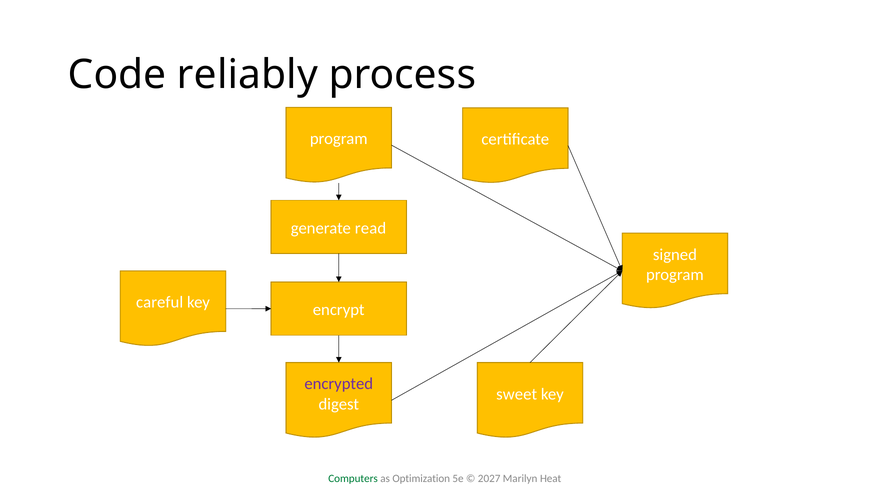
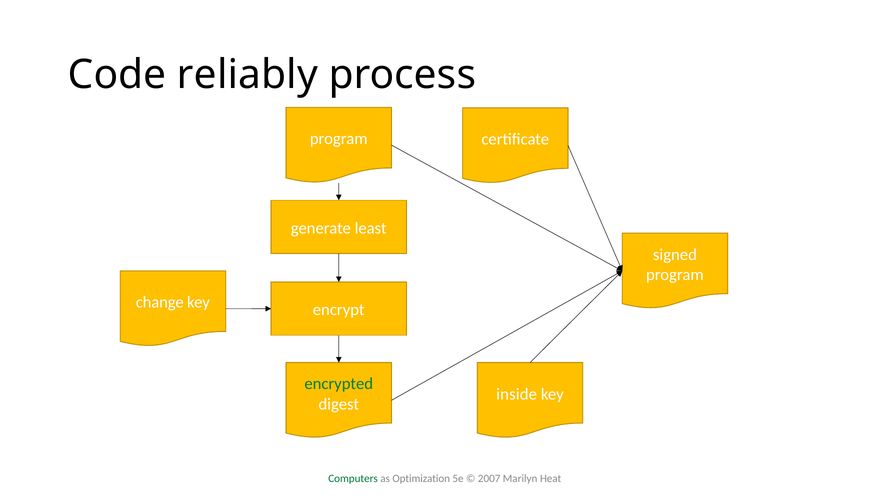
read: read -> least
careful: careful -> change
encrypted colour: purple -> green
sweet: sweet -> inside
2027: 2027 -> 2007
